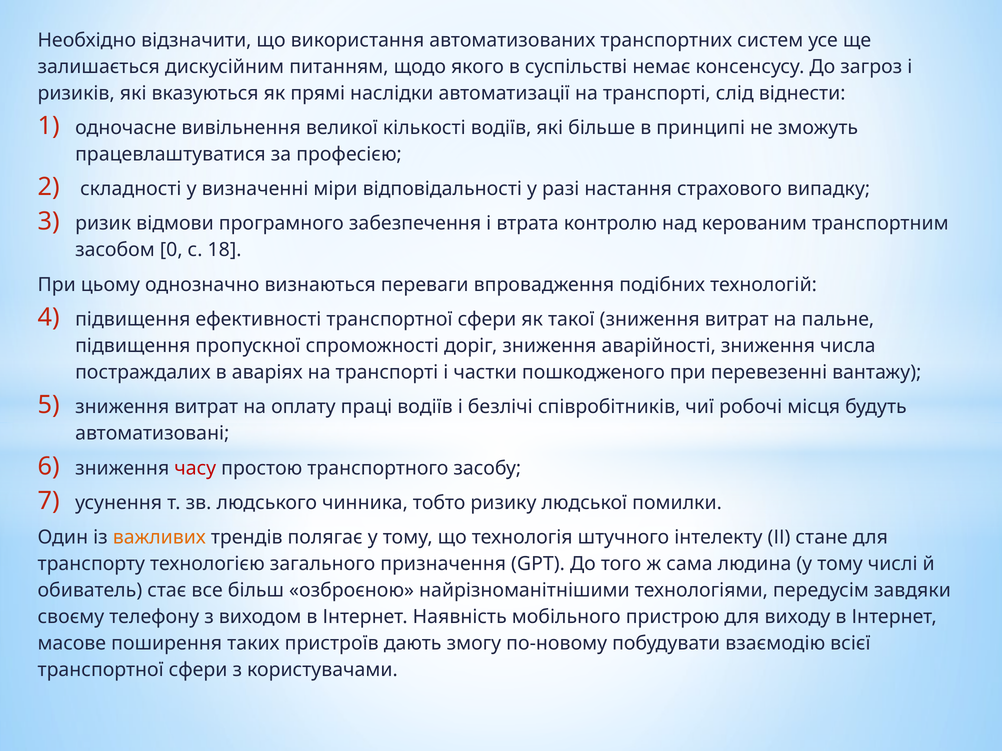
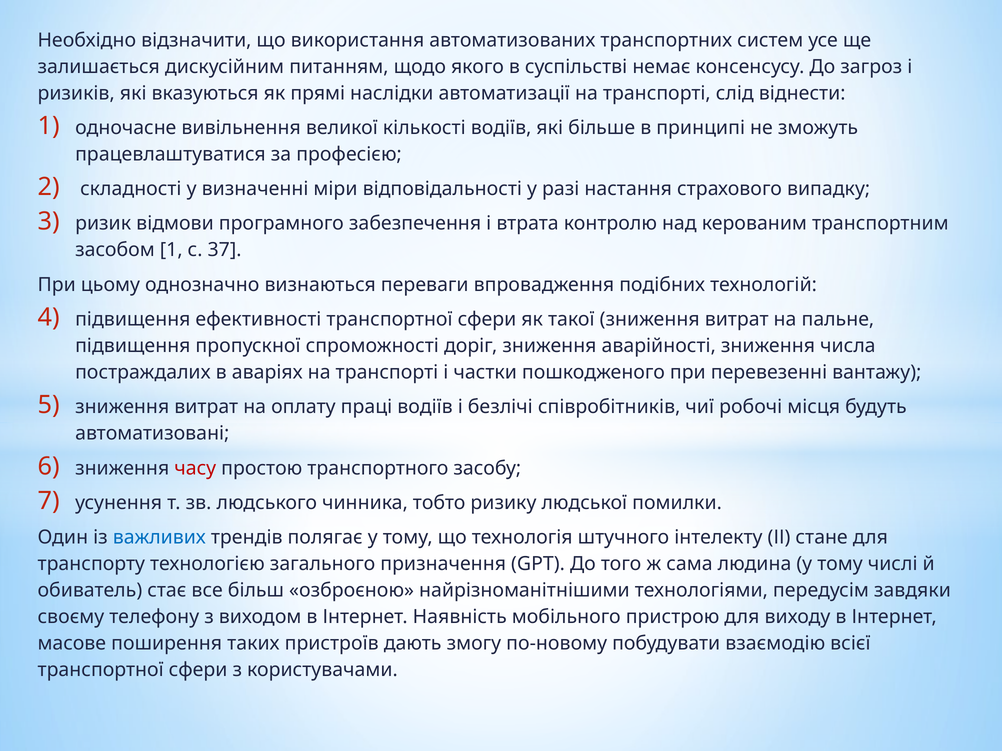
засобом 0: 0 -> 1
18: 18 -> 37
важливих colour: orange -> blue
